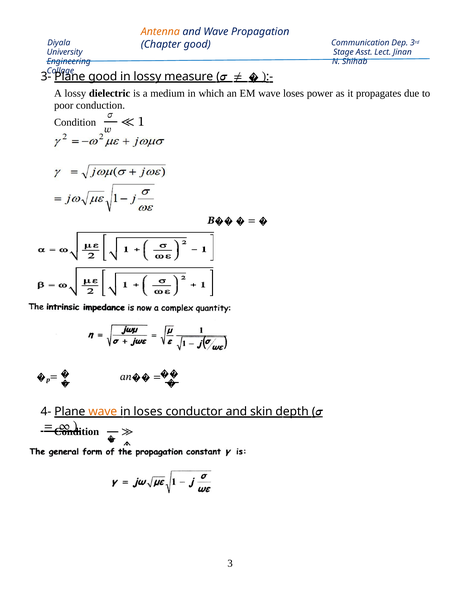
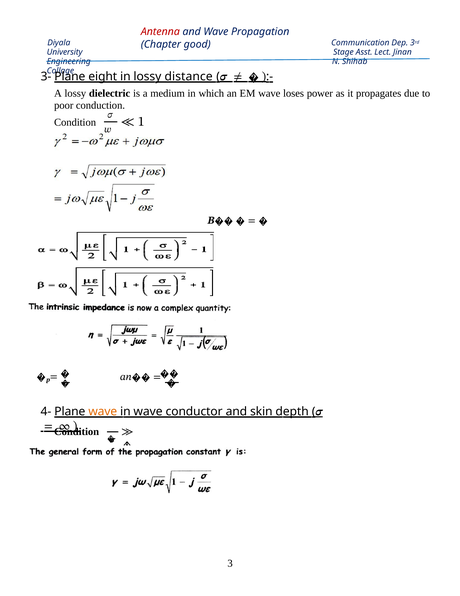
Antenna colour: orange -> red
Plane good: good -> eight
measure: measure -> distance
in loses: loses -> wave
